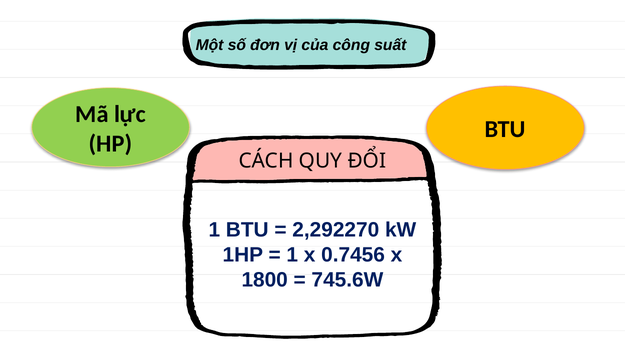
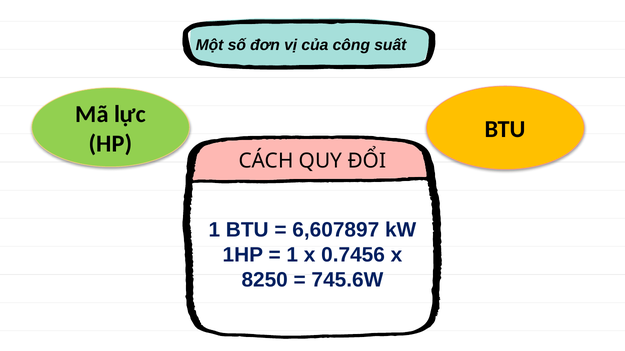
2,292270: 2,292270 -> 6,607897
1800: 1800 -> 8250
